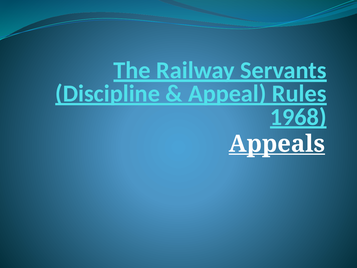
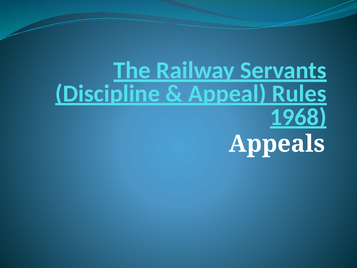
Appeals underline: present -> none
